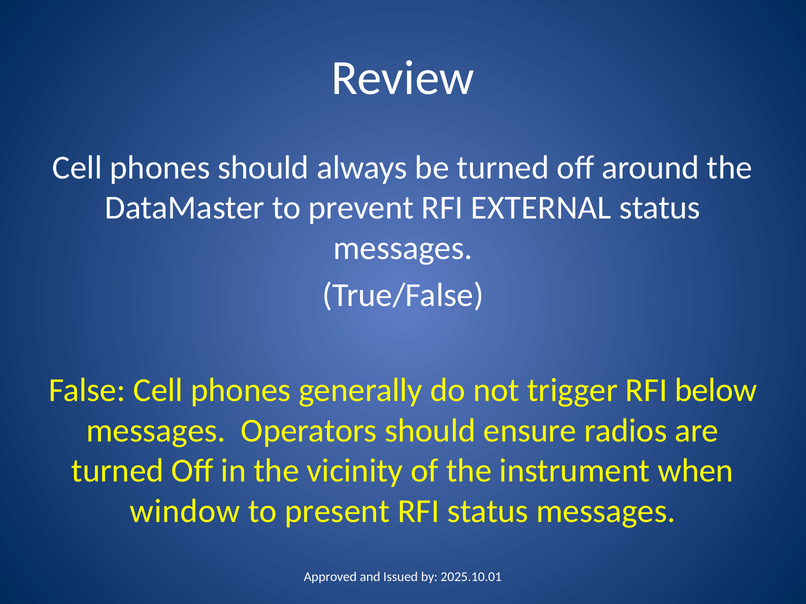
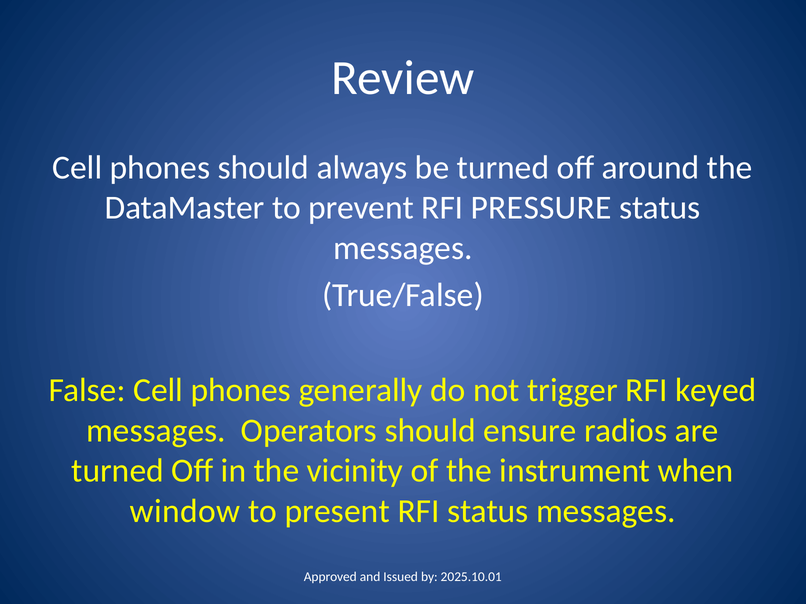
EXTERNAL: EXTERNAL -> PRESSURE
below: below -> keyed
